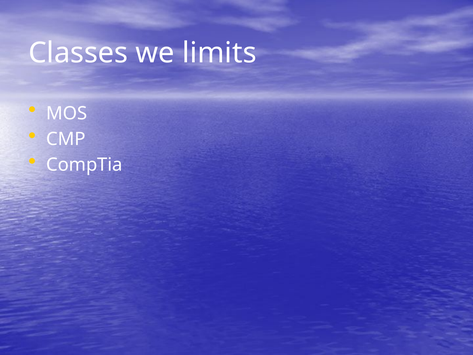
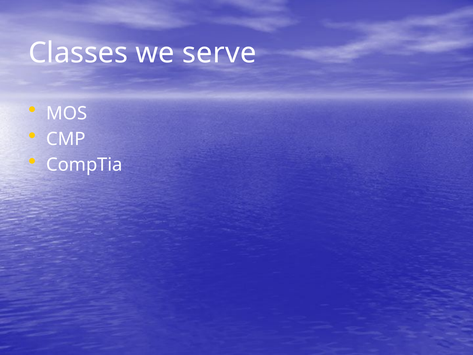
limits: limits -> serve
